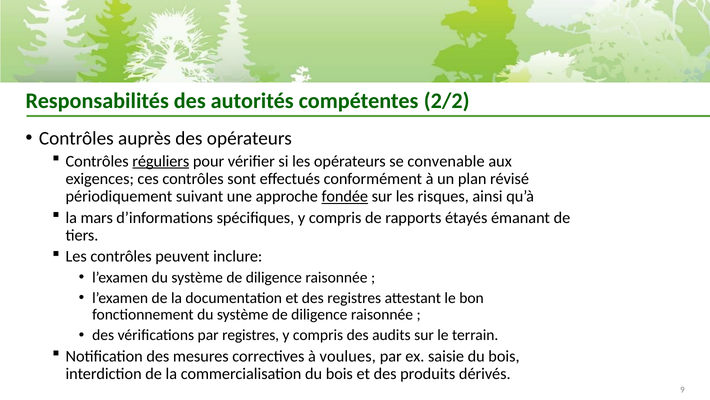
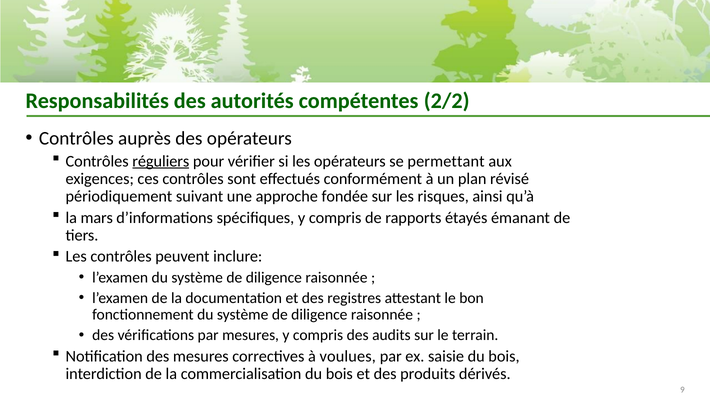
convenable: convenable -> permettant
fondée underline: present -> none
par registres: registres -> mesures
